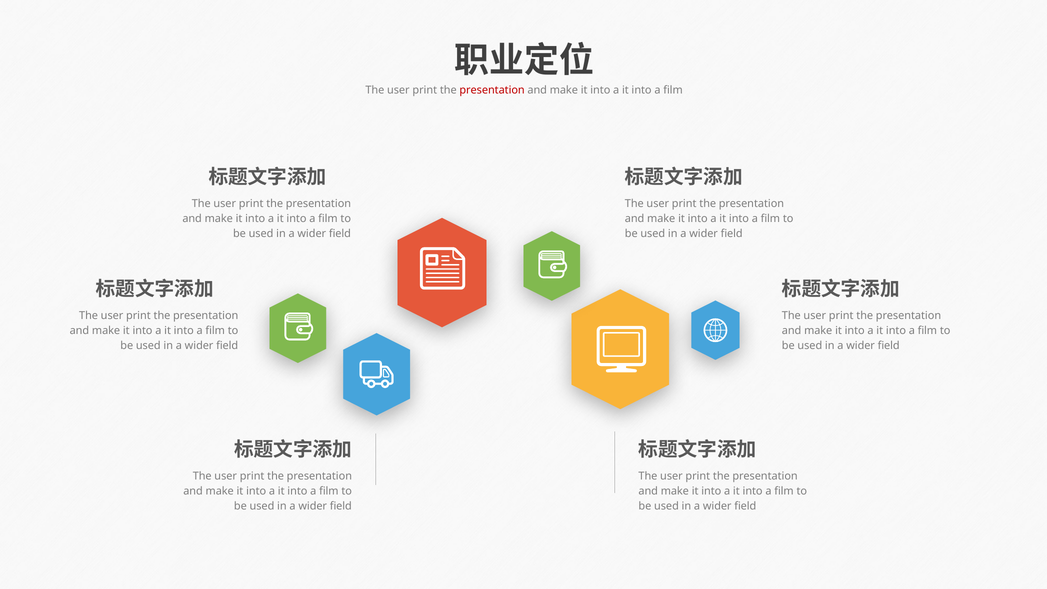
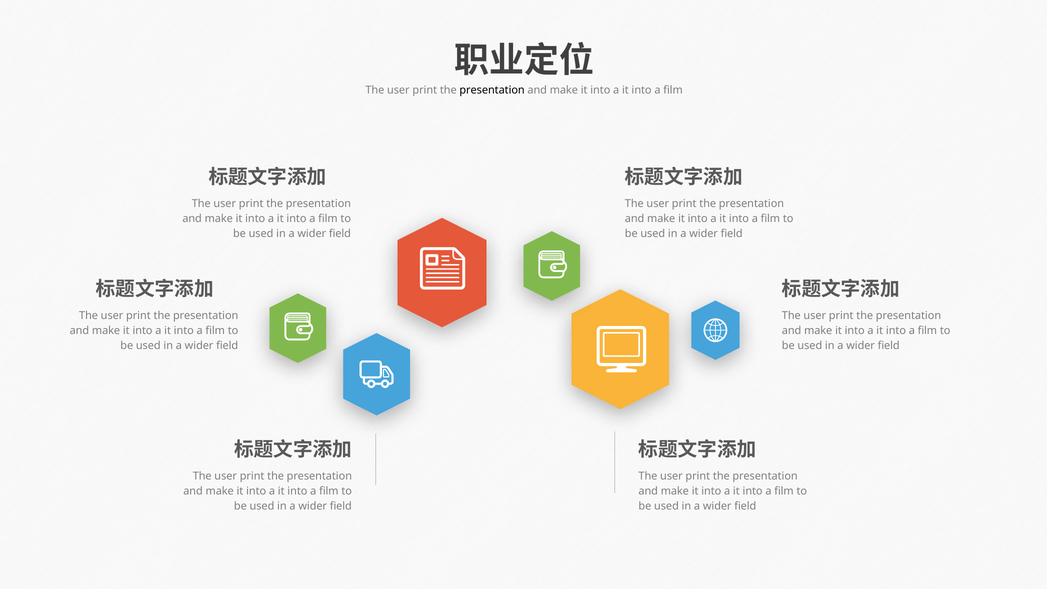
presentation at (492, 90) colour: red -> black
